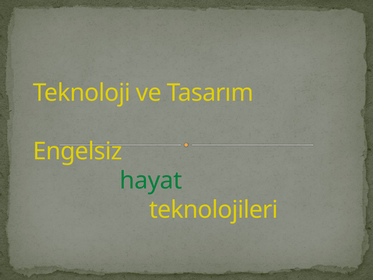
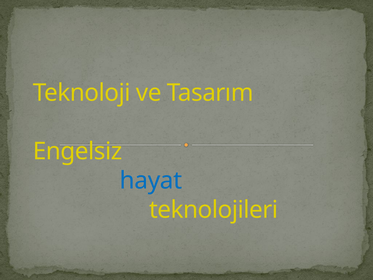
hayat colour: green -> blue
